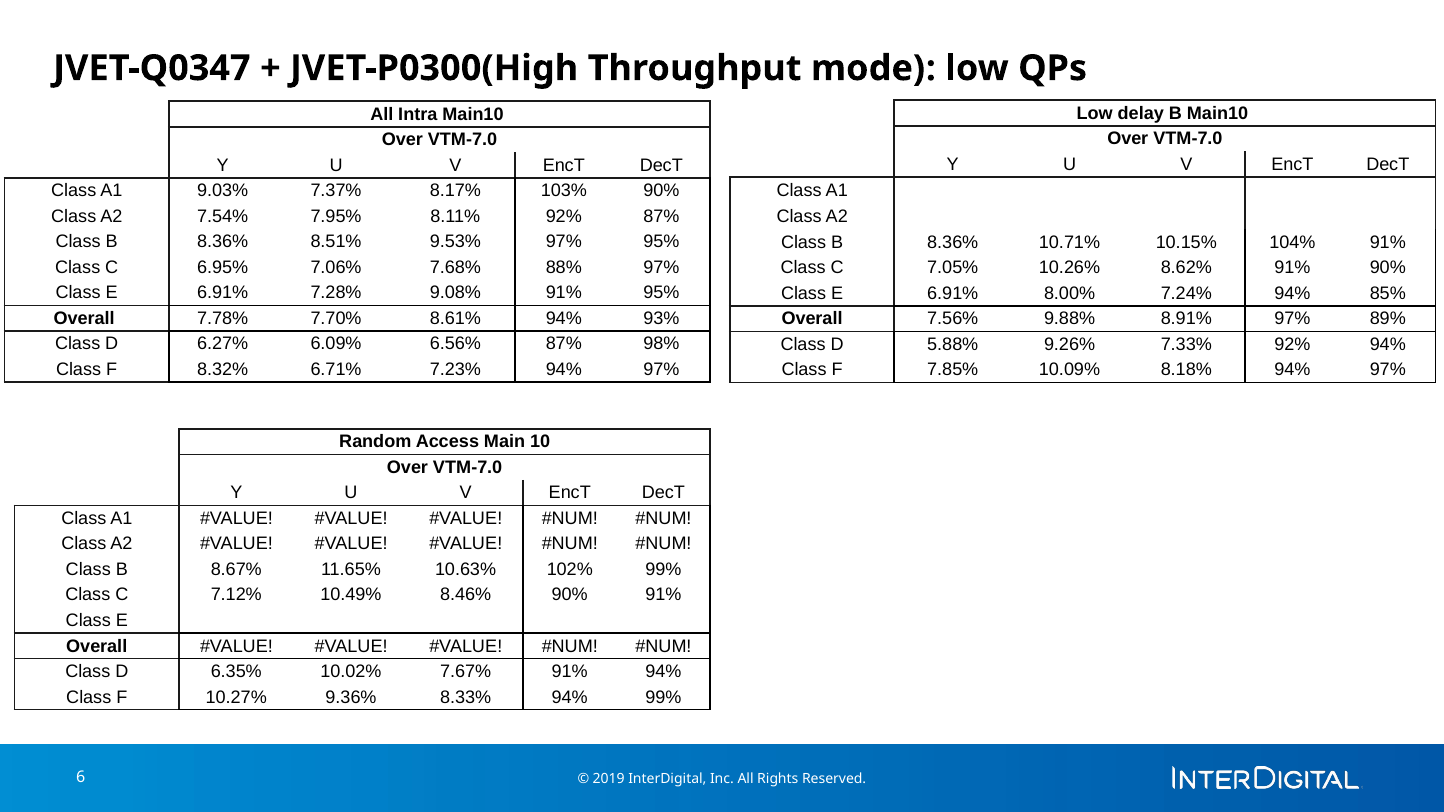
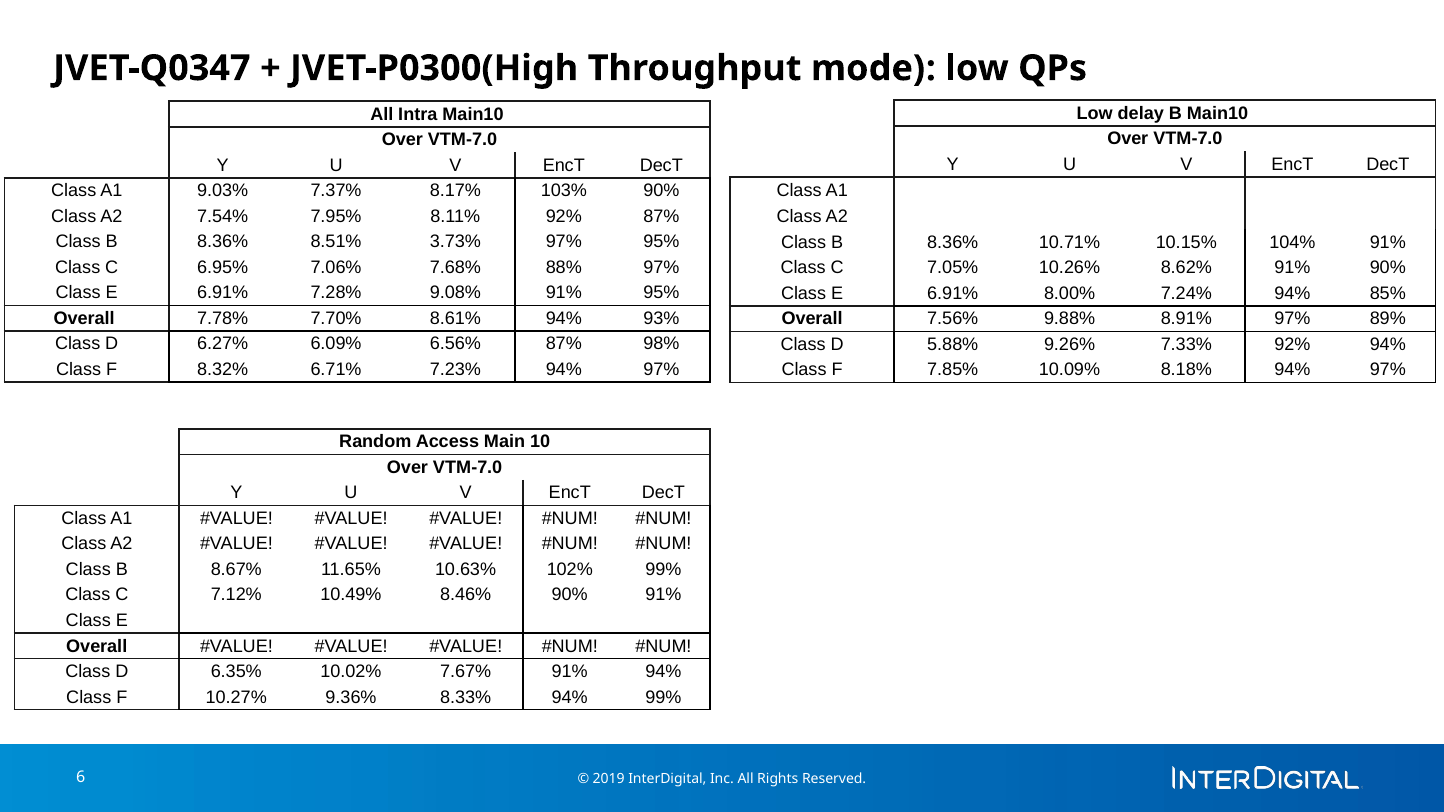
9.53%: 9.53% -> 3.73%
